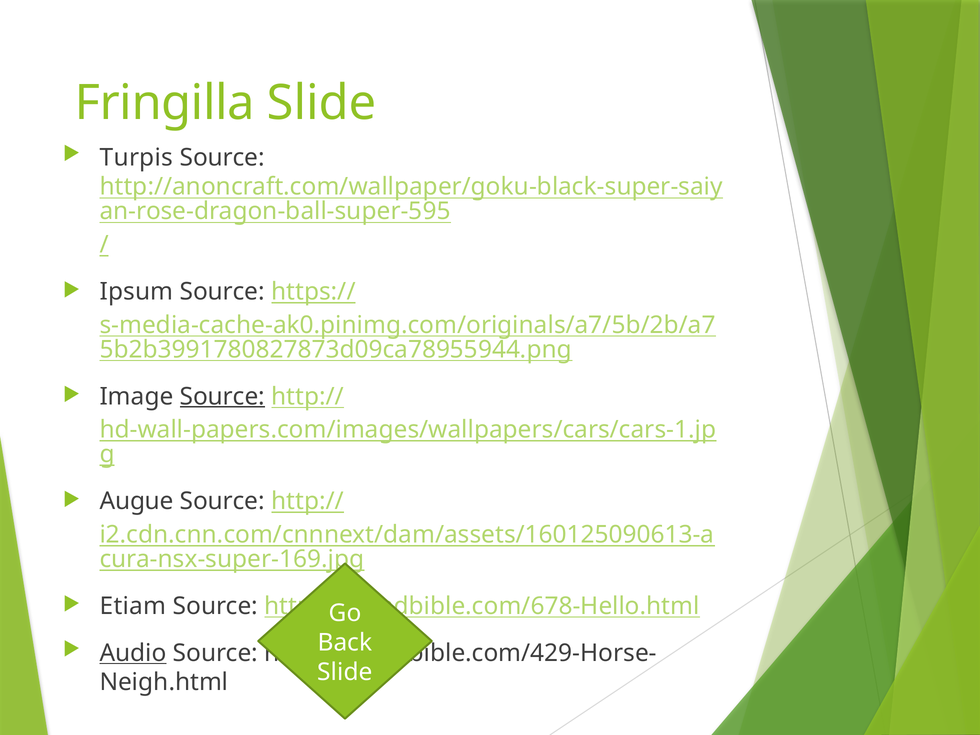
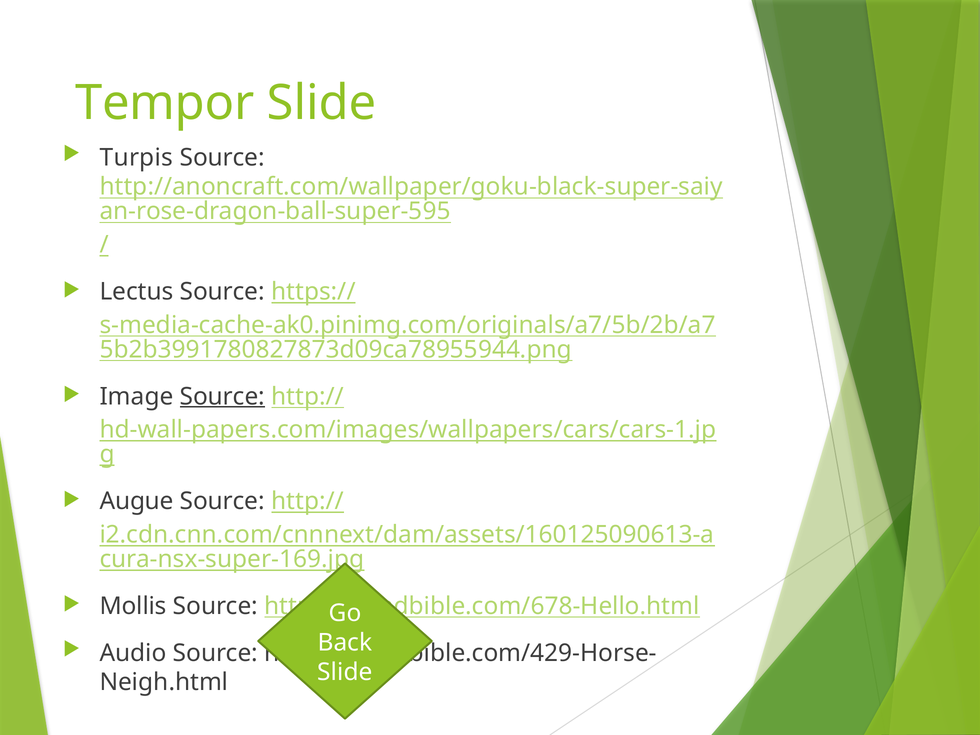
Fringilla: Fringilla -> Tempor
Ipsum: Ipsum -> Lectus
Etiam: Etiam -> Mollis
Audio underline: present -> none
